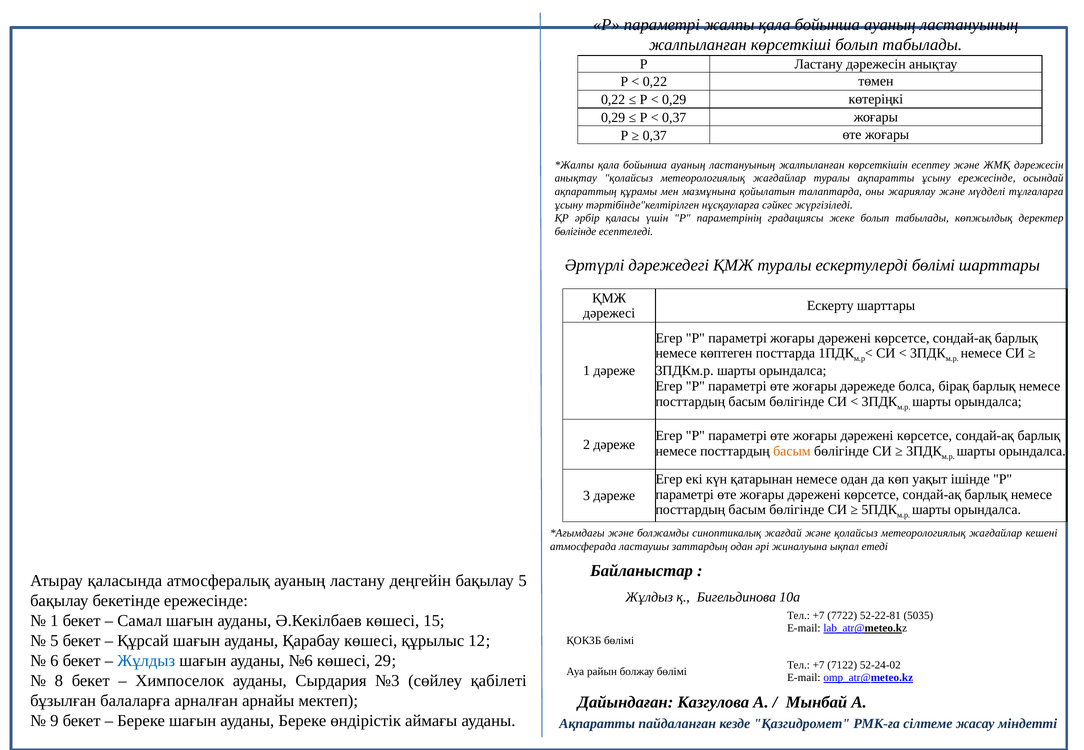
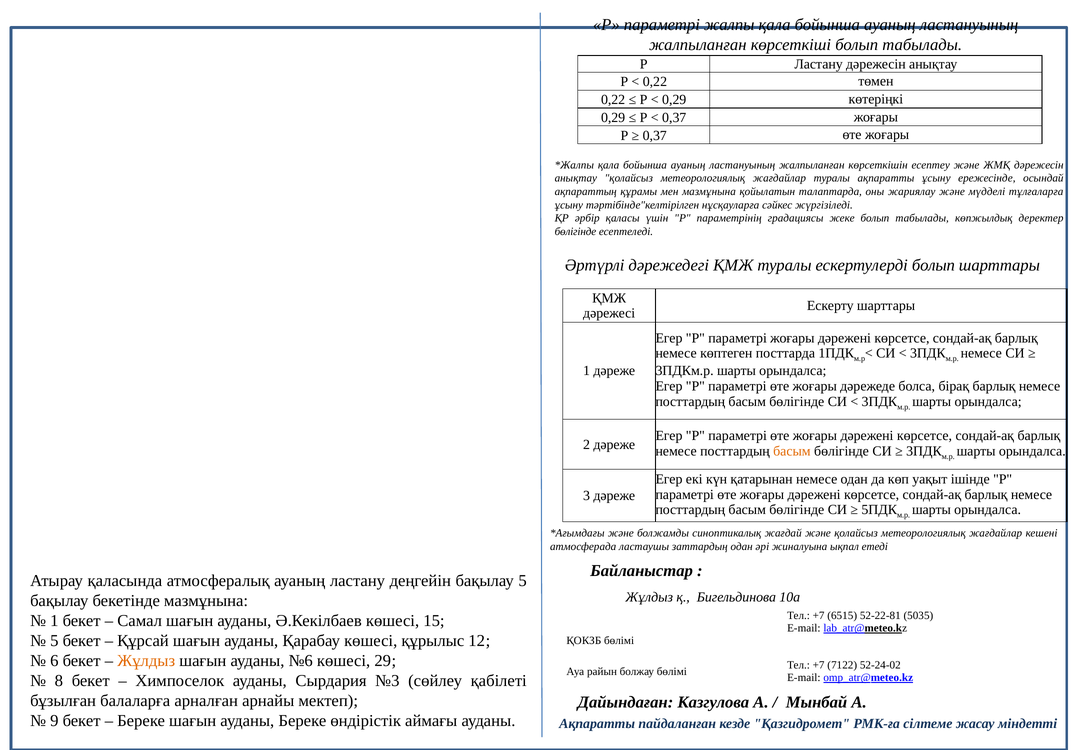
ескертулерді бөлімі: бөлімі -> болып
бекетінде ережесінде: ережесінде -> мазмұнына
7722: 7722 -> 6515
Жұлдыз at (146, 661) colour: blue -> orange
